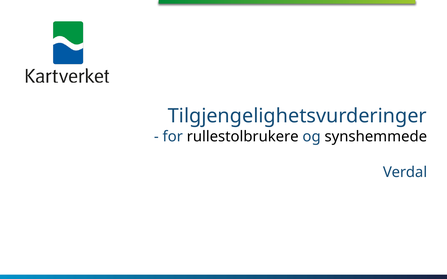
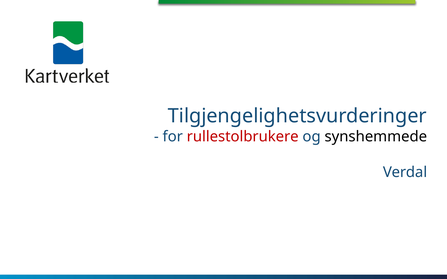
rullestolbrukere colour: black -> red
